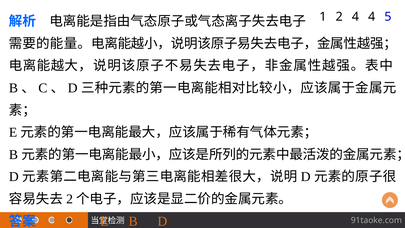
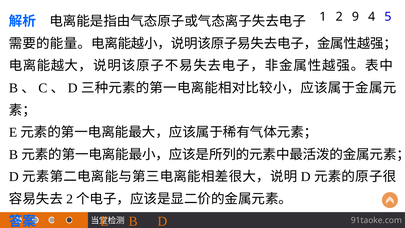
2 4: 4 -> 9
